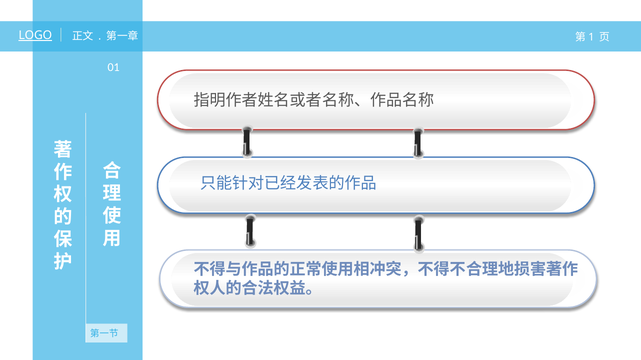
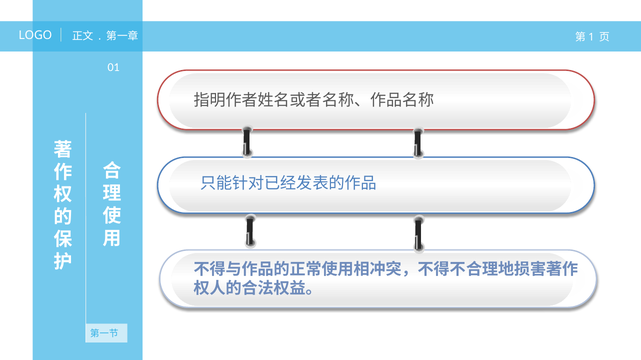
LOGO underline: present -> none
